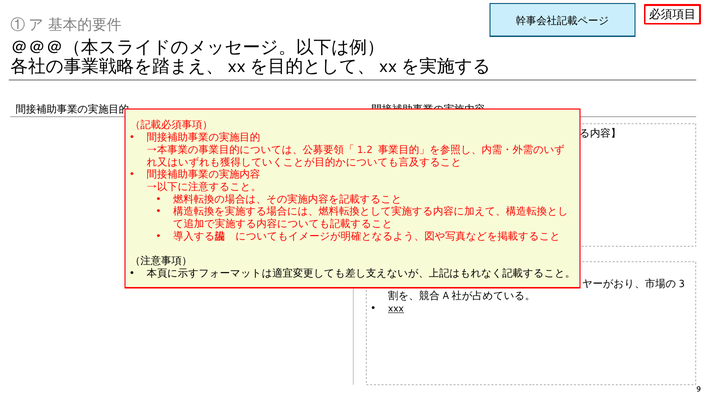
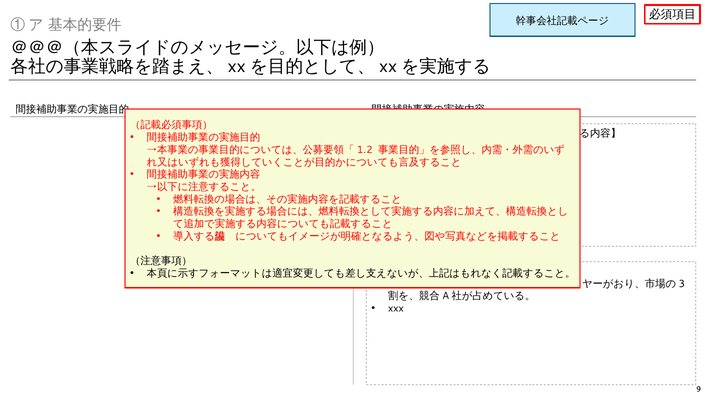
xxx at (396, 308) underline: present -> none
